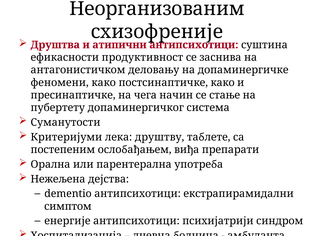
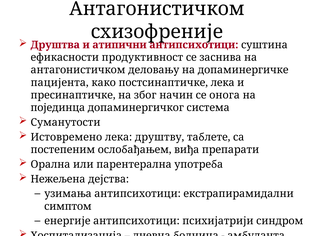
Неорганизованим at (157, 9): Неорганизованим -> Антагонистичком
феномени: феномени -> пацијента
постсинаптичке како: како -> лека
чега: чега -> због
стање: стање -> онога
пубертету: пубертету -> појединца
Критеријуми: Критеријуми -> Истовремено
dementio: dementio -> узимања
